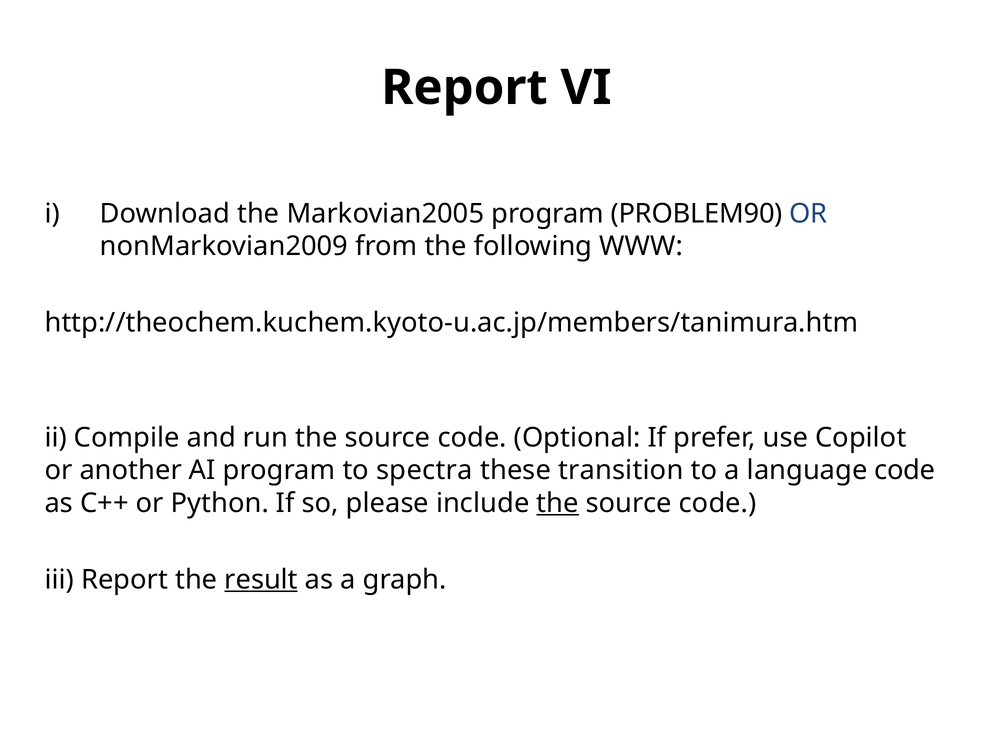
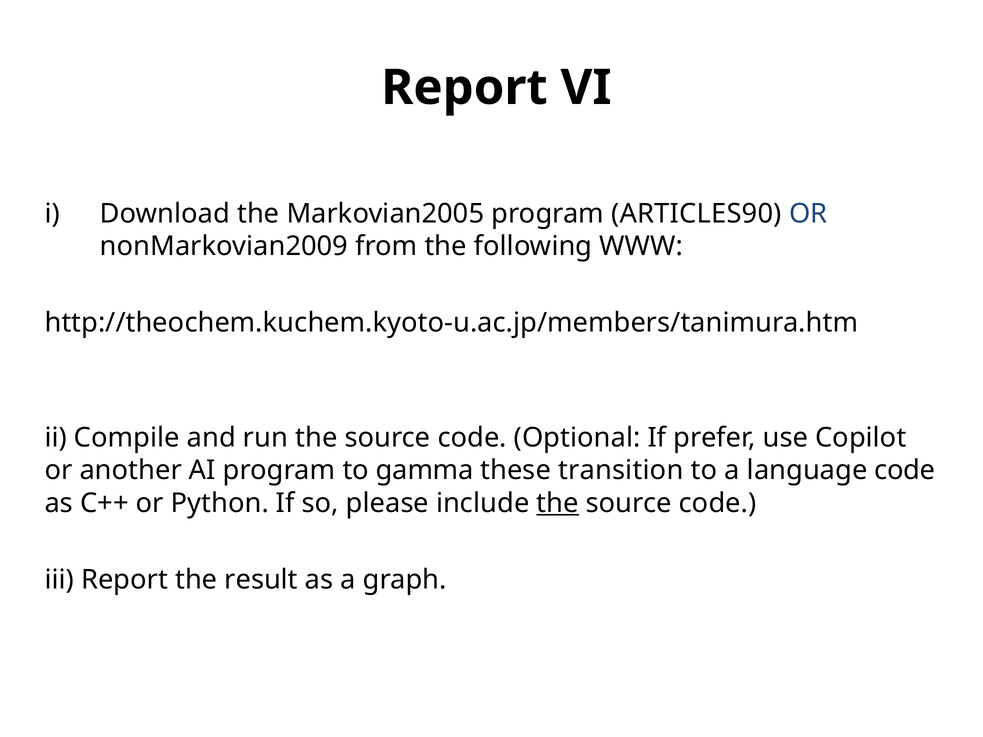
PROBLEM90: PROBLEM90 -> ARTICLES90
spectra: spectra -> gamma
result underline: present -> none
